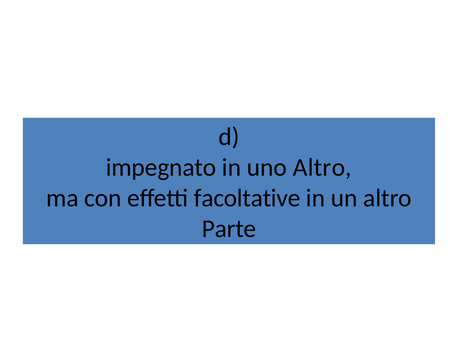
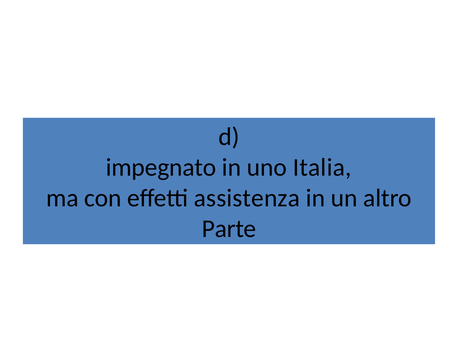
uno Altro: Altro -> Italia
facoltative: facoltative -> assistenza
